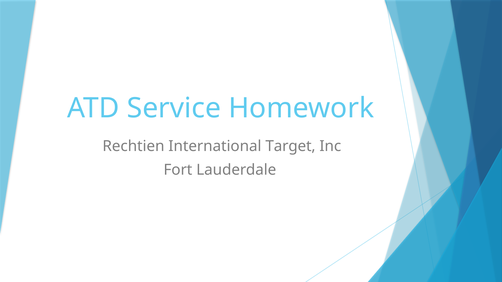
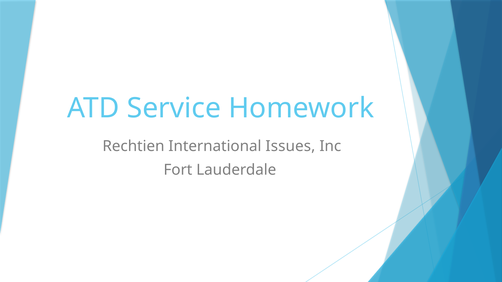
Target: Target -> Issues
